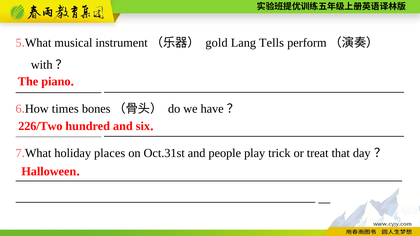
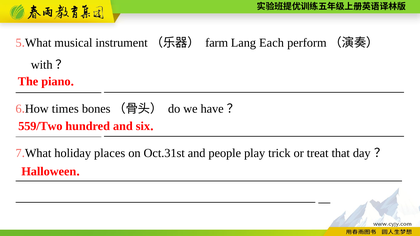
gold: gold -> farm
Tells: Tells -> Each
226/Two: 226/Two -> 559/Two
